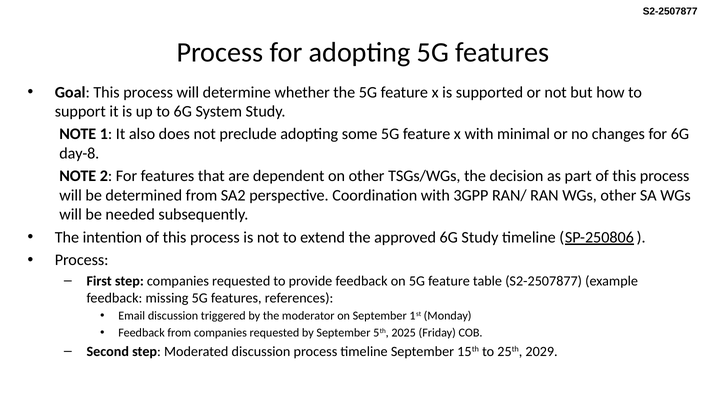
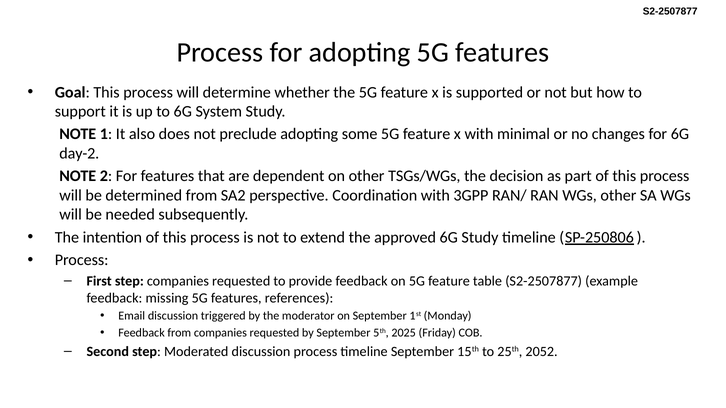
day-8: day-8 -> day-2
2029: 2029 -> 2052
